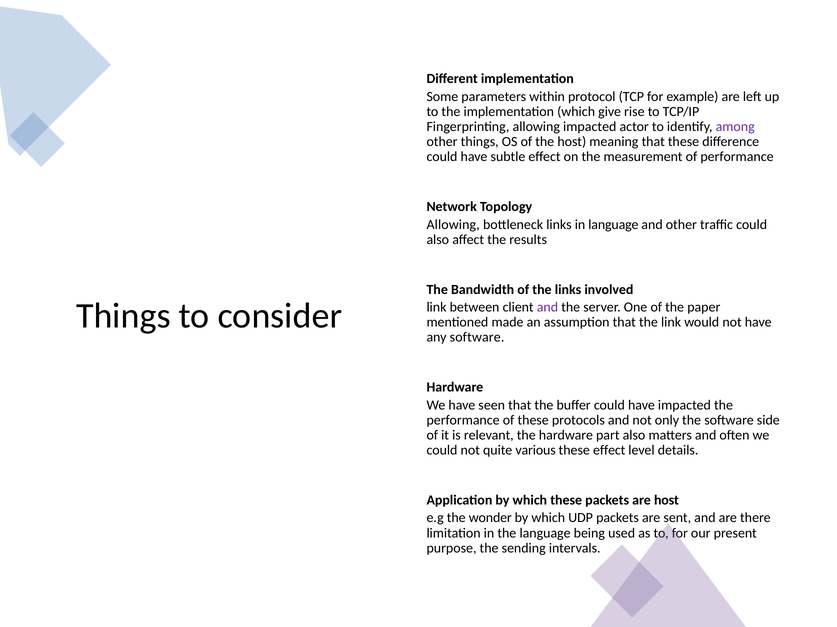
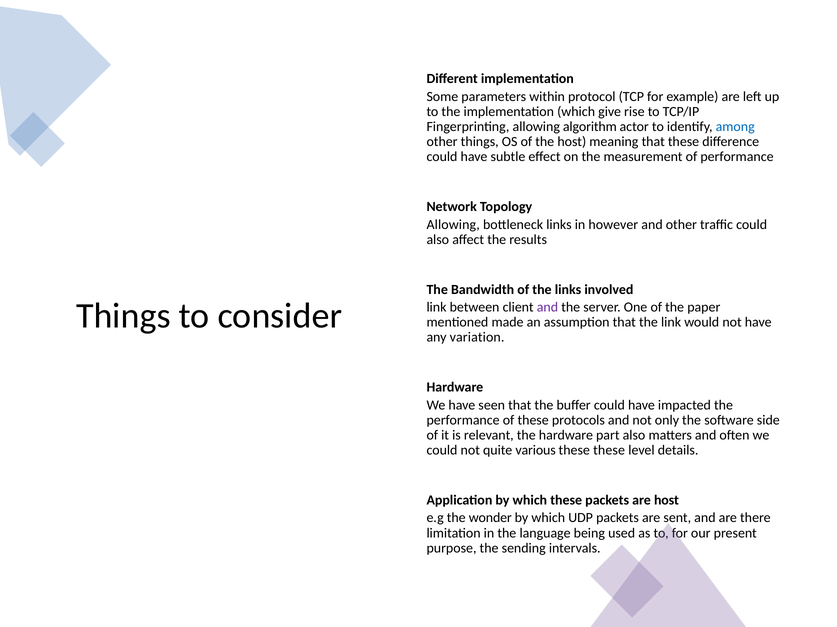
allowing impacted: impacted -> algorithm
among colour: purple -> blue
in language: language -> however
any software: software -> variation
these effect: effect -> these
